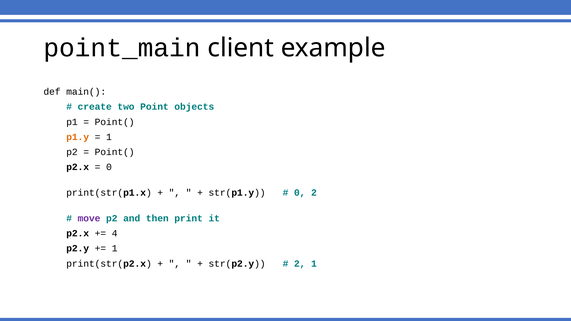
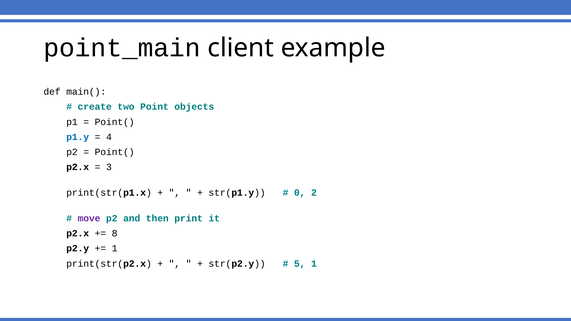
p1.y colour: orange -> blue
1 at (109, 137): 1 -> 4
0 at (109, 167): 0 -> 3
4: 4 -> 8
2 at (300, 264): 2 -> 5
